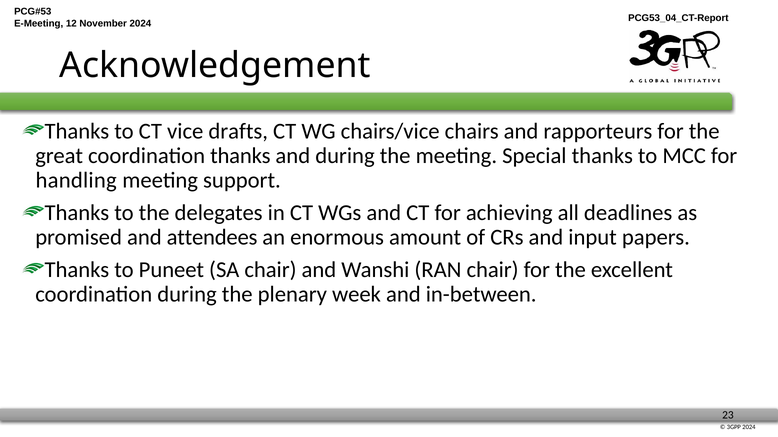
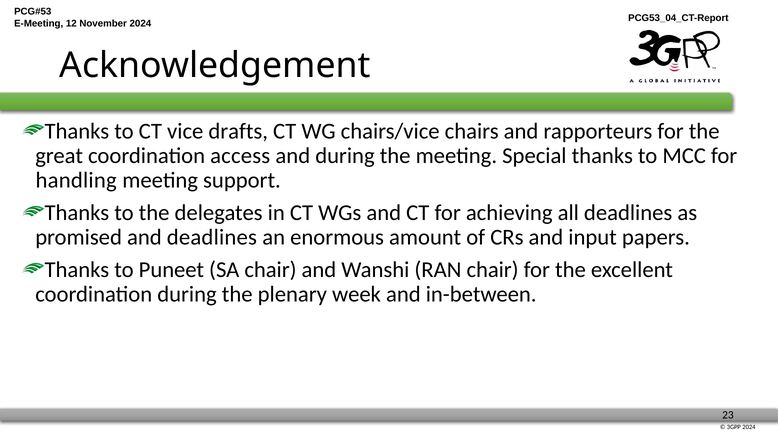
coordination thanks: thanks -> access
and attendees: attendees -> deadlines
